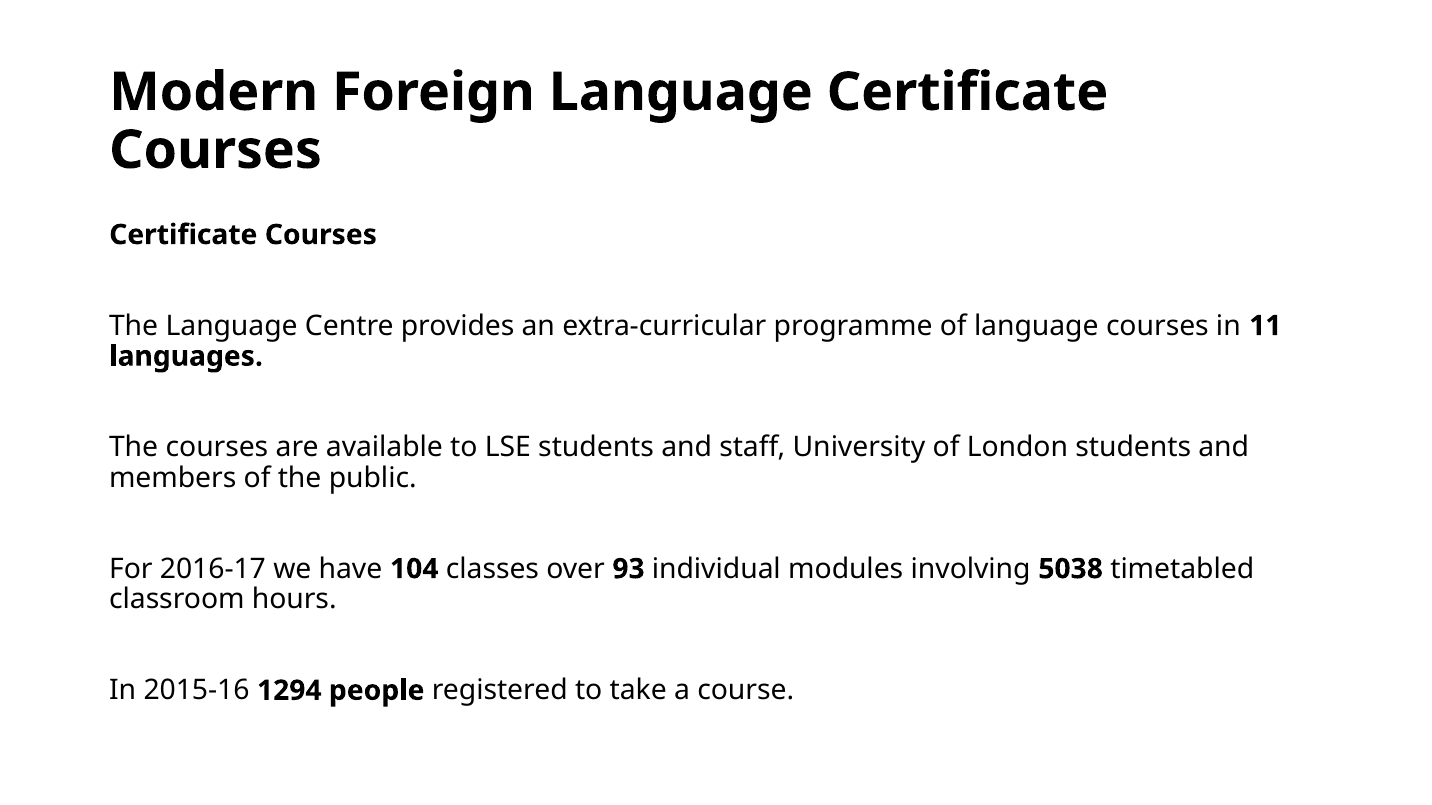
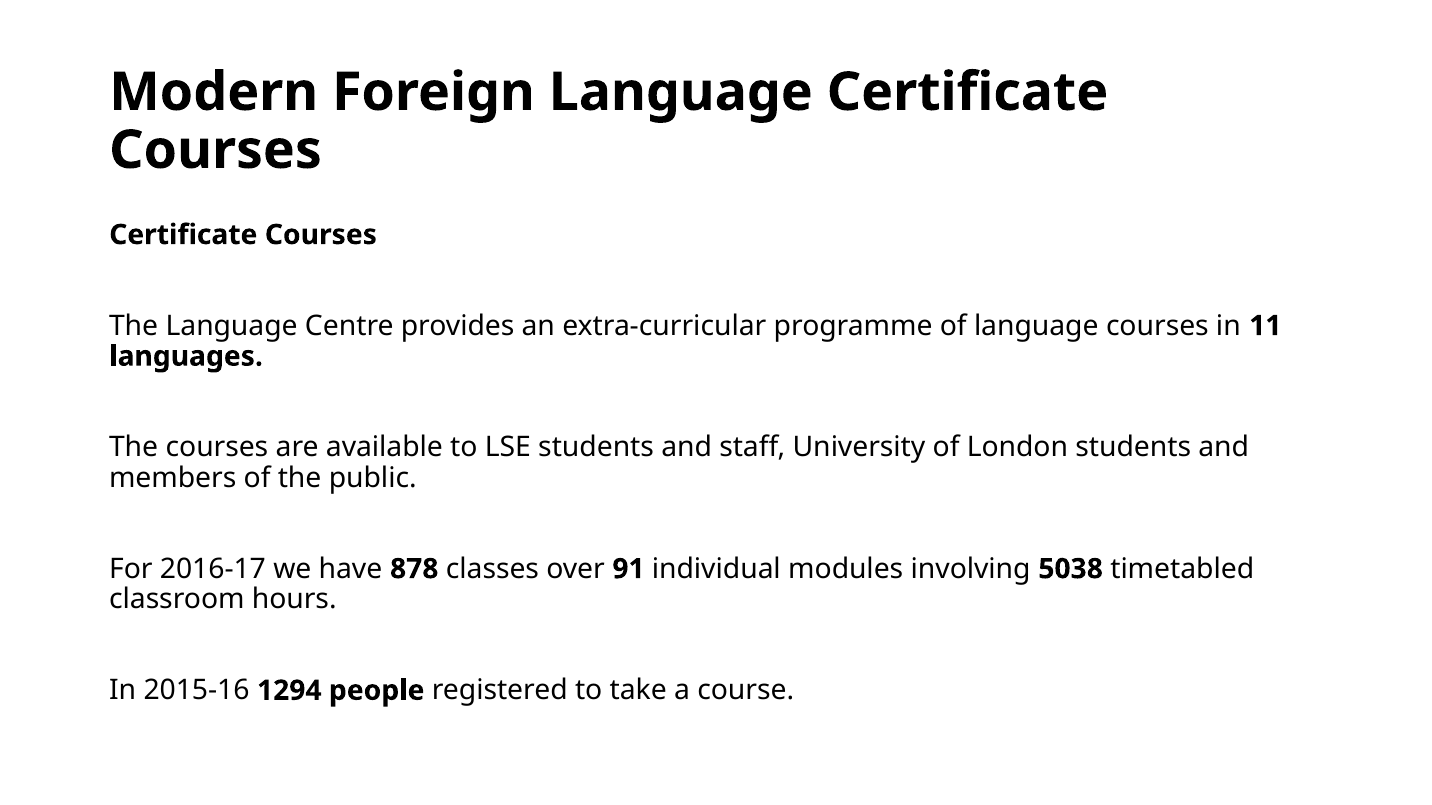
104: 104 -> 878
93: 93 -> 91
